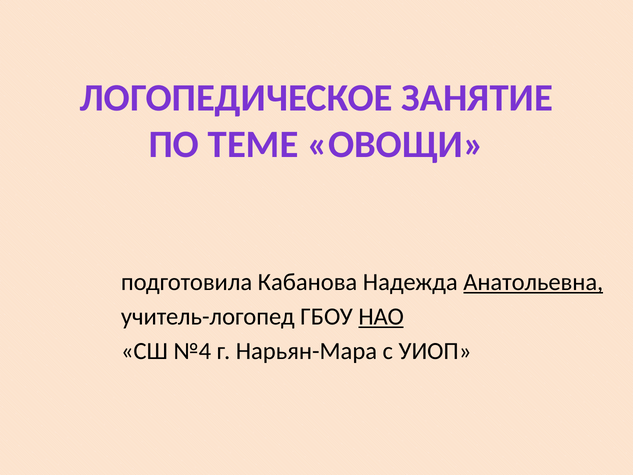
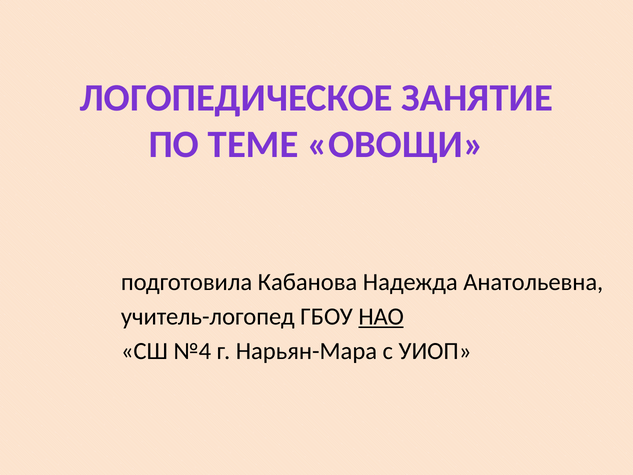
Анатольевна underline: present -> none
